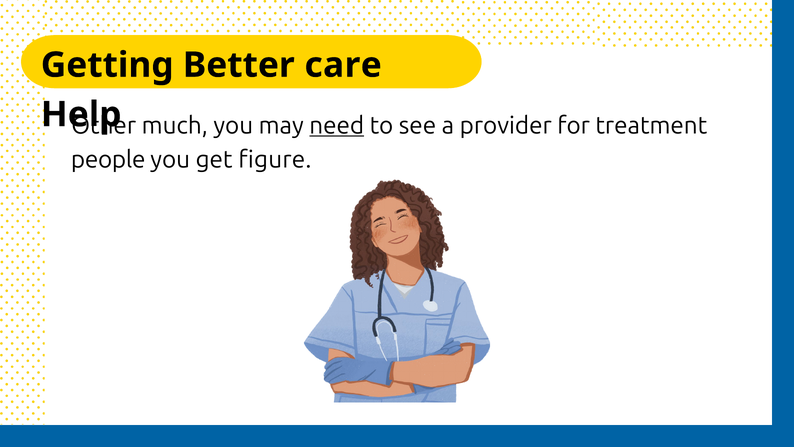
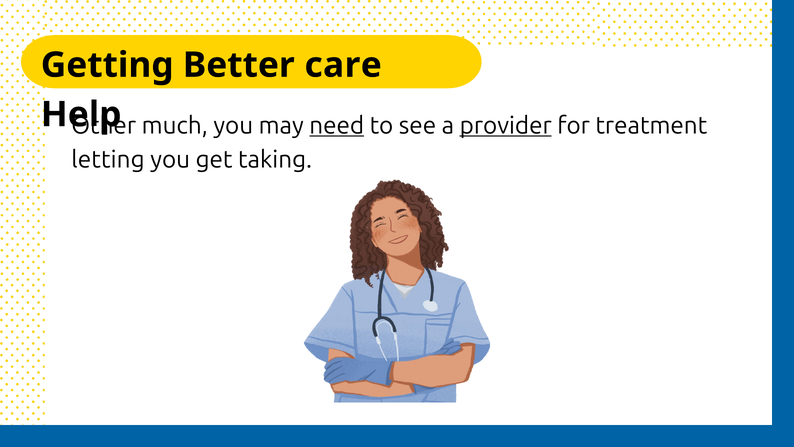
provider underline: none -> present
people: people -> letting
figure: figure -> taking
